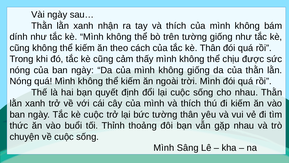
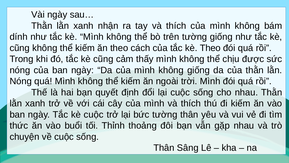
kè Thân: Thân -> Theo
Mình at (164, 148): Mình -> Thân
